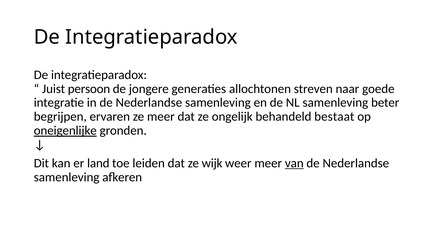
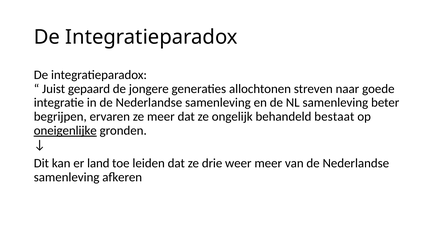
persoon: persoon -> gepaard
wijk: wijk -> drie
van underline: present -> none
